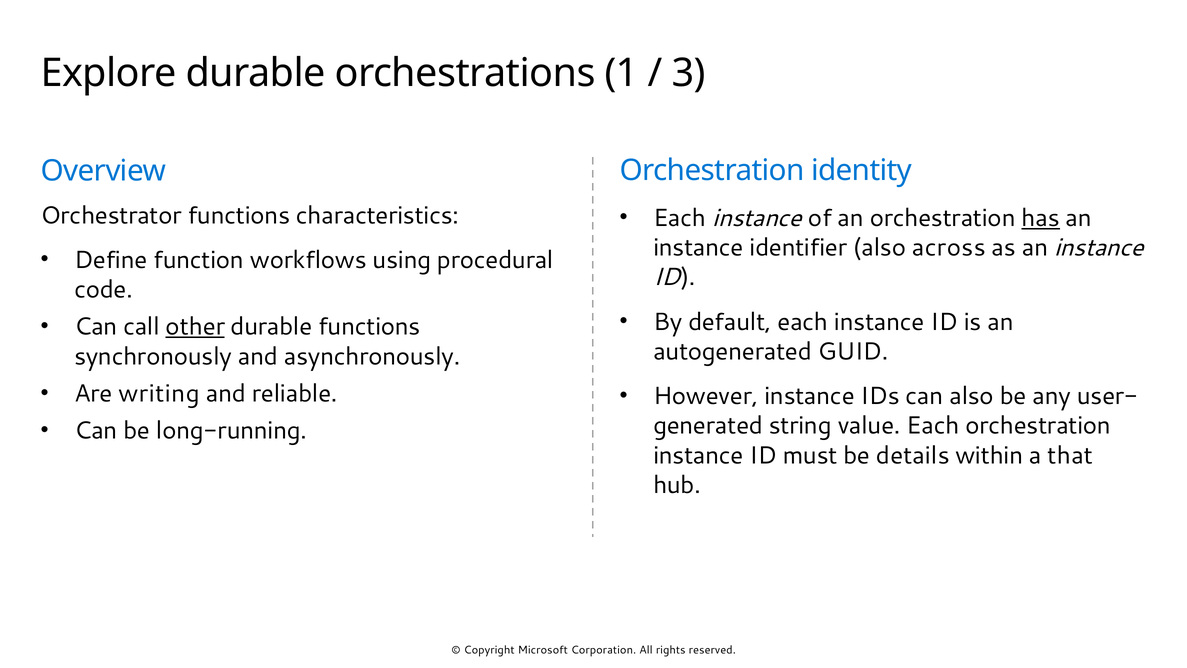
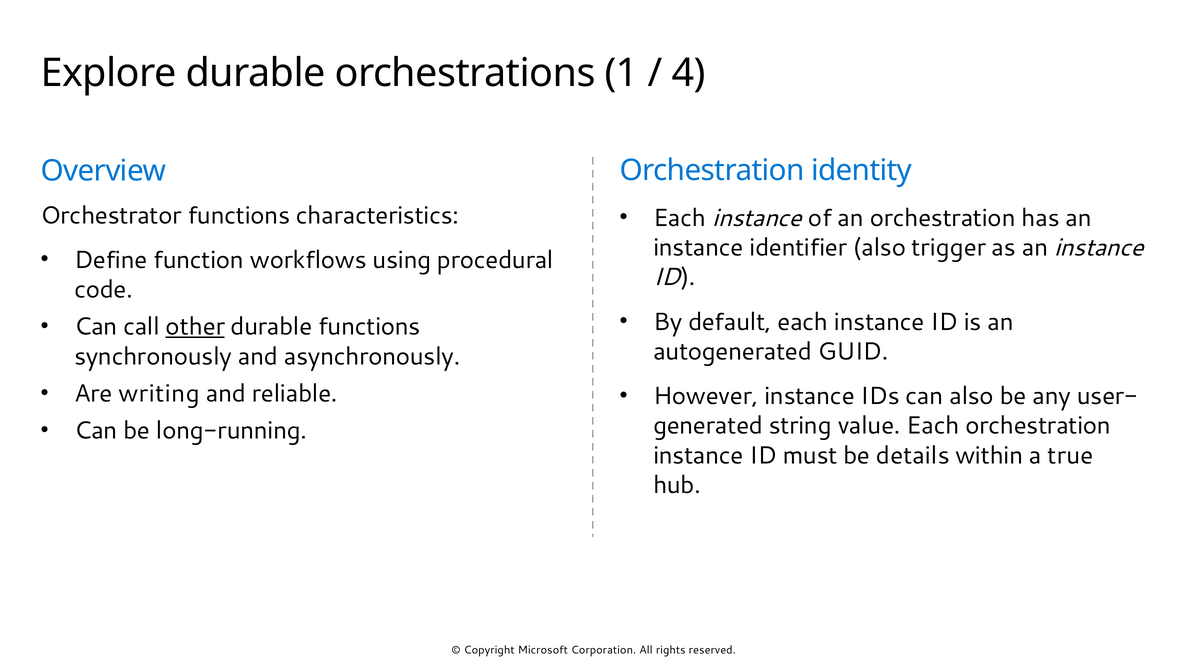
3: 3 -> 4
has underline: present -> none
across: across -> trigger
that: that -> true
